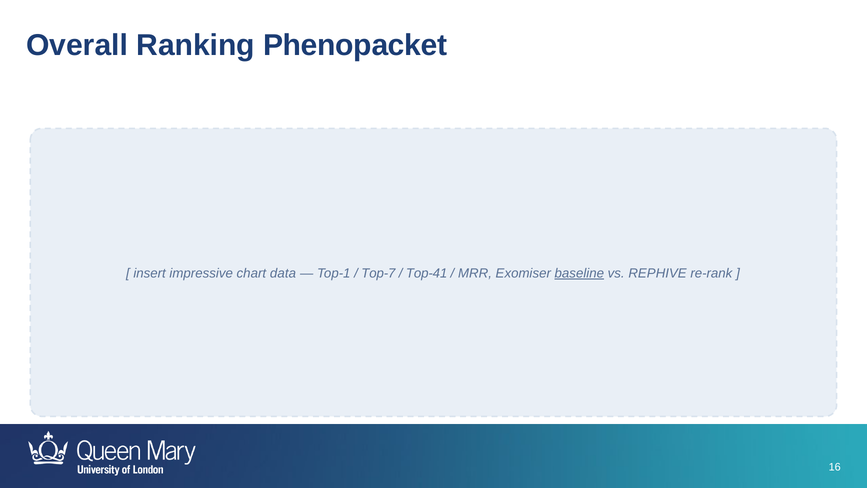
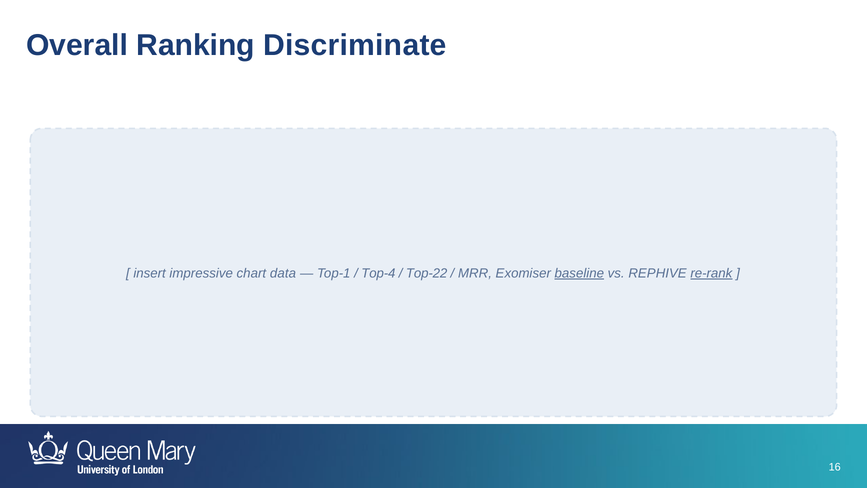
Phenopacket: Phenopacket -> Discriminate
Top-7: Top-7 -> Top-4
Top-41: Top-41 -> Top-22
re-rank underline: none -> present
